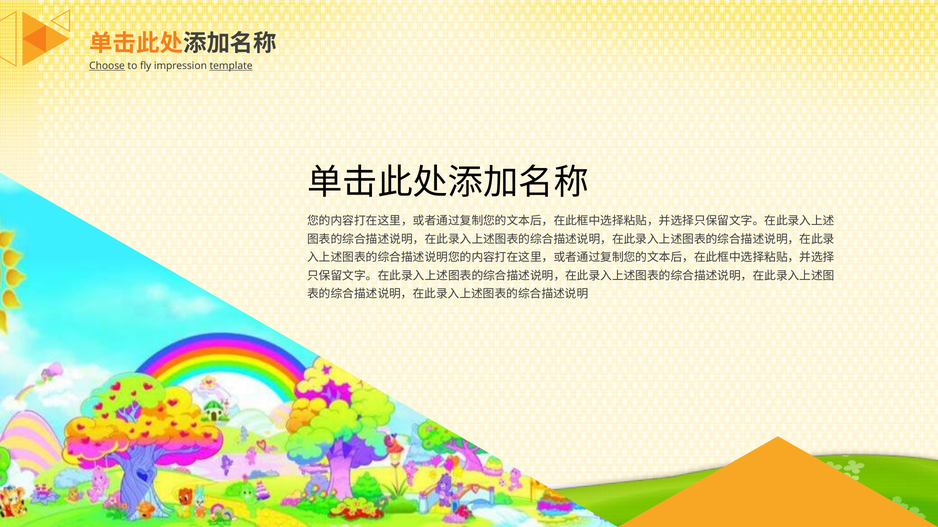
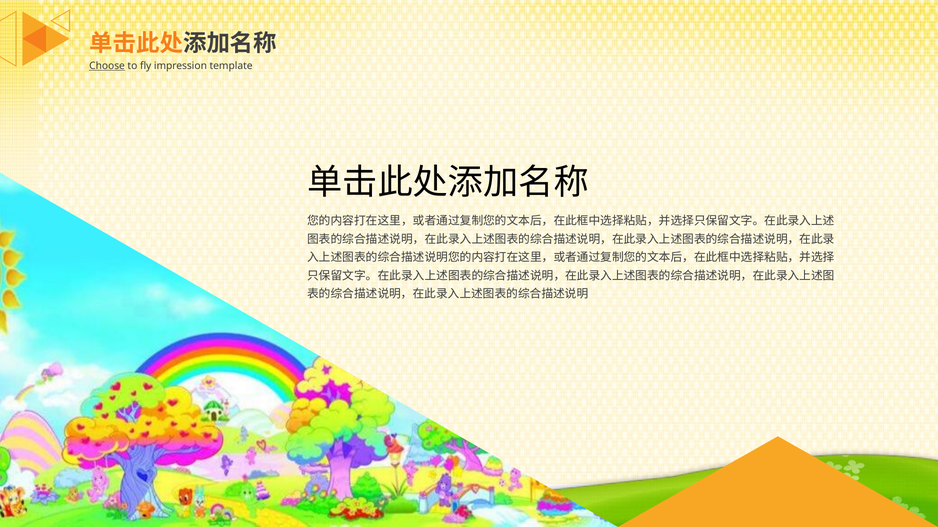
template underline: present -> none
